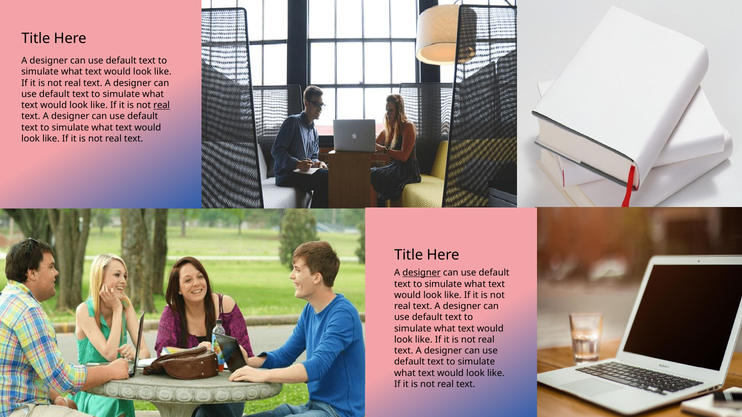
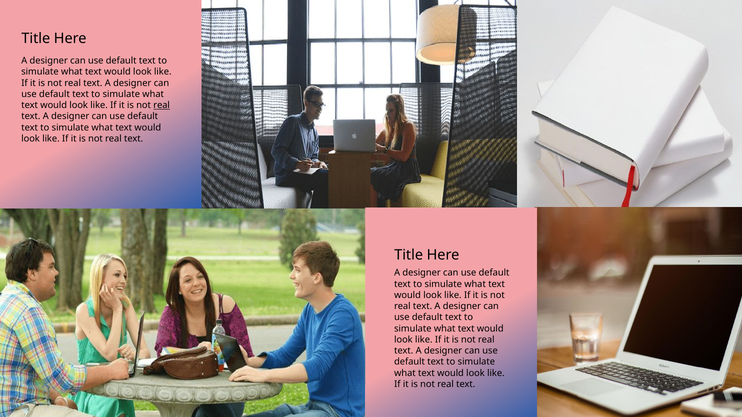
designer at (422, 273) underline: present -> none
